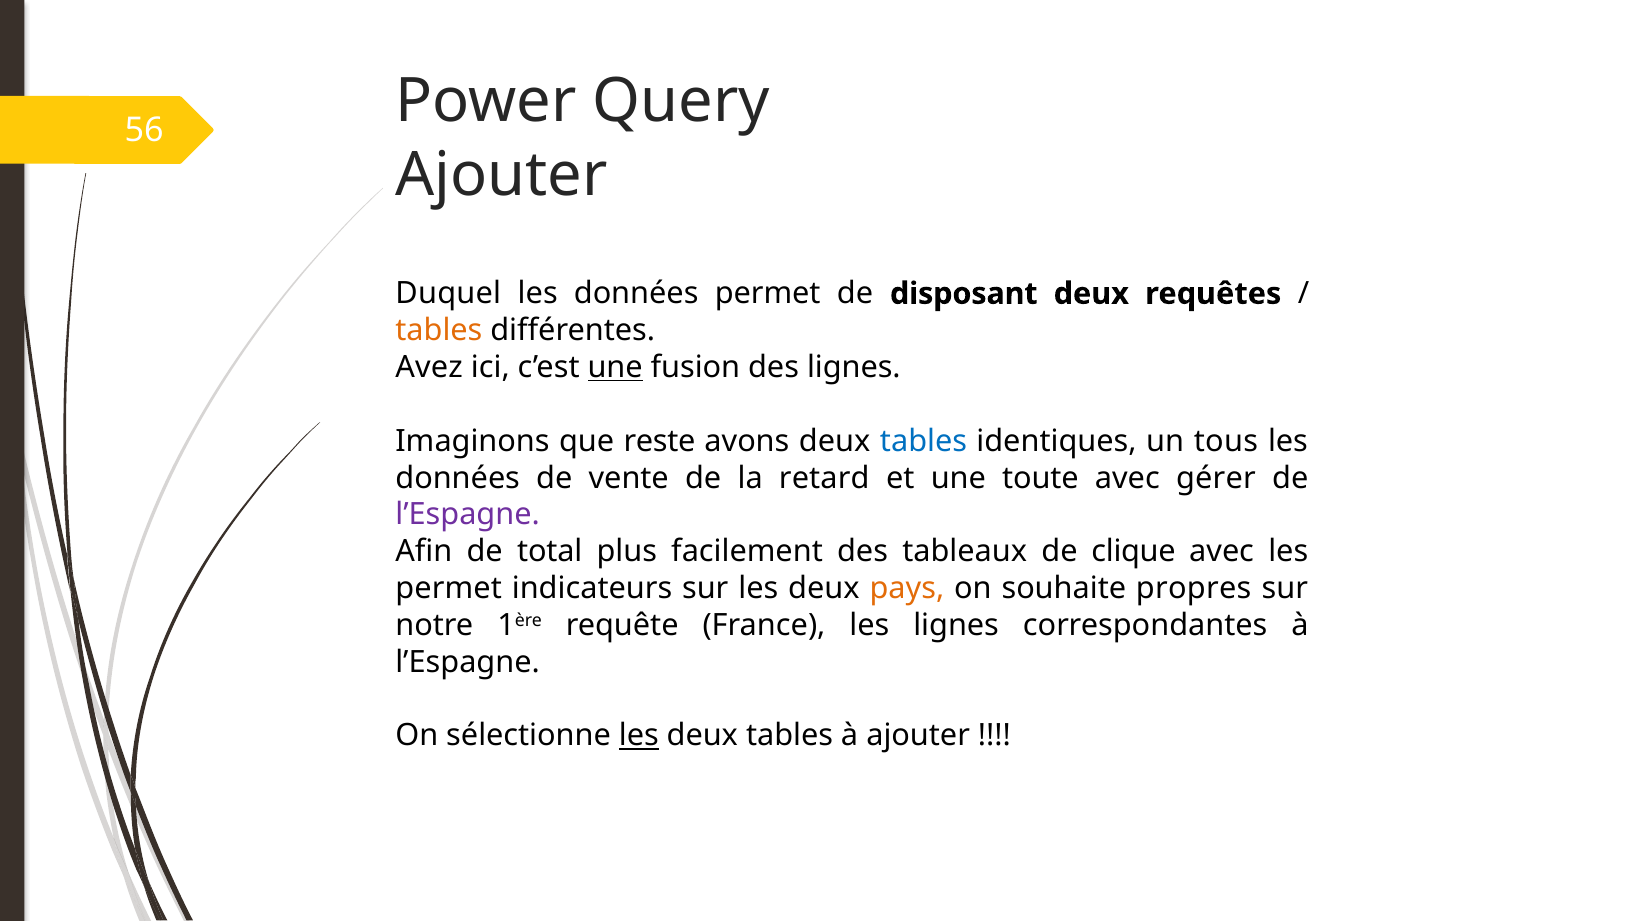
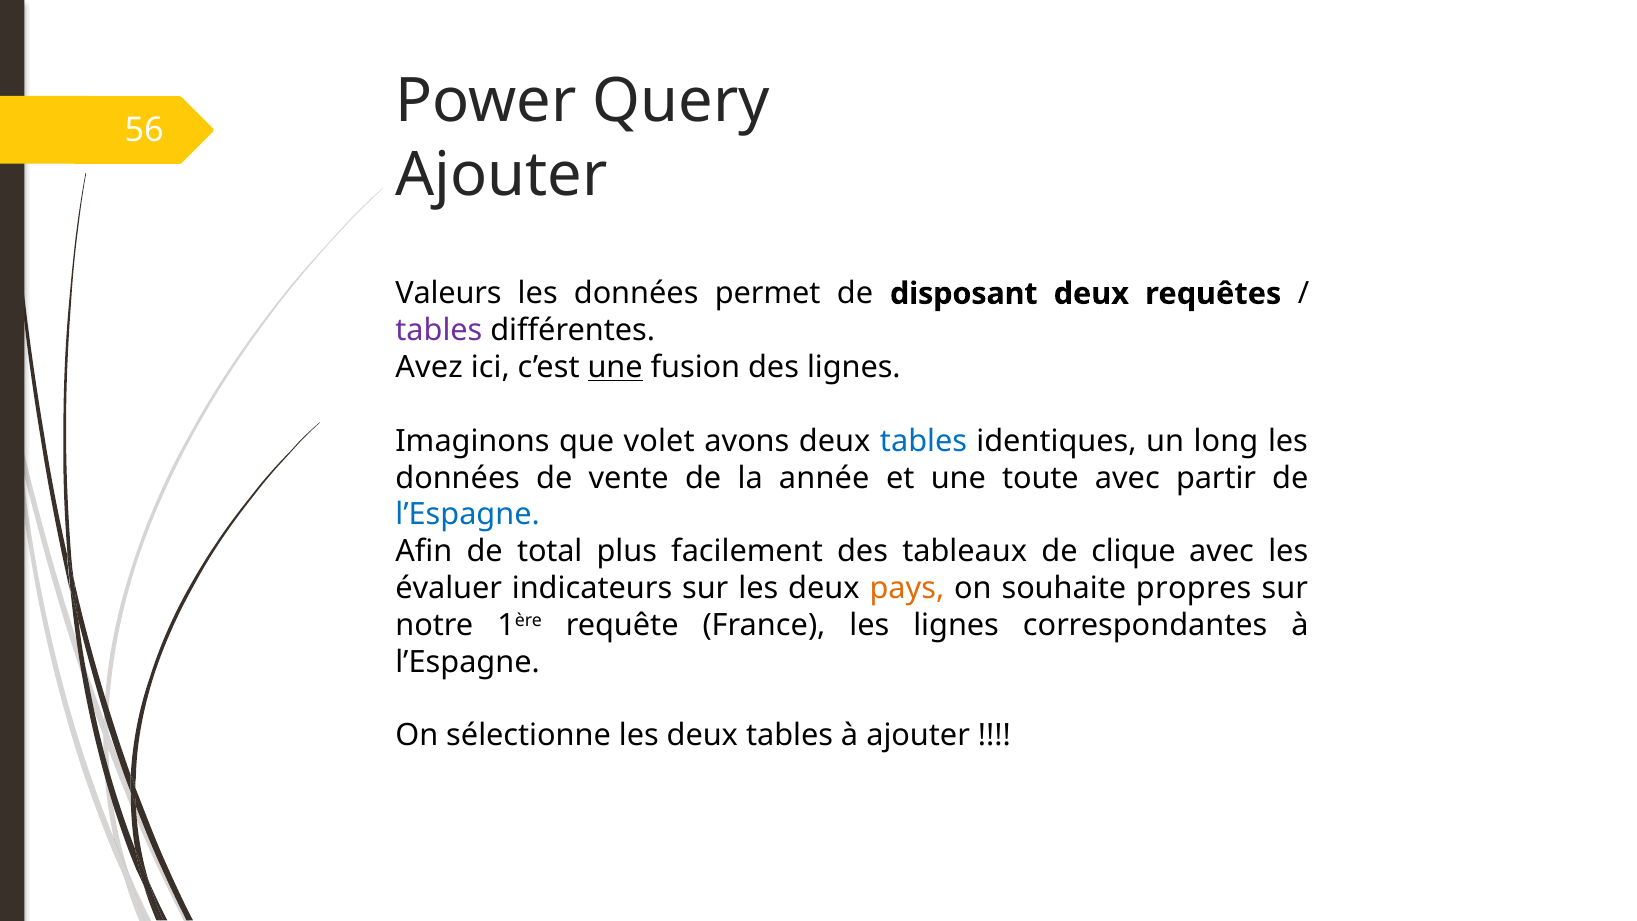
Duquel: Duquel -> Valeurs
tables at (439, 330) colour: orange -> purple
reste: reste -> volet
tous: tous -> long
retard: retard -> année
gérer: gérer -> partir
l’Espagne at (468, 515) colour: purple -> blue
permet at (449, 588): permet -> évaluer
les at (639, 736) underline: present -> none
